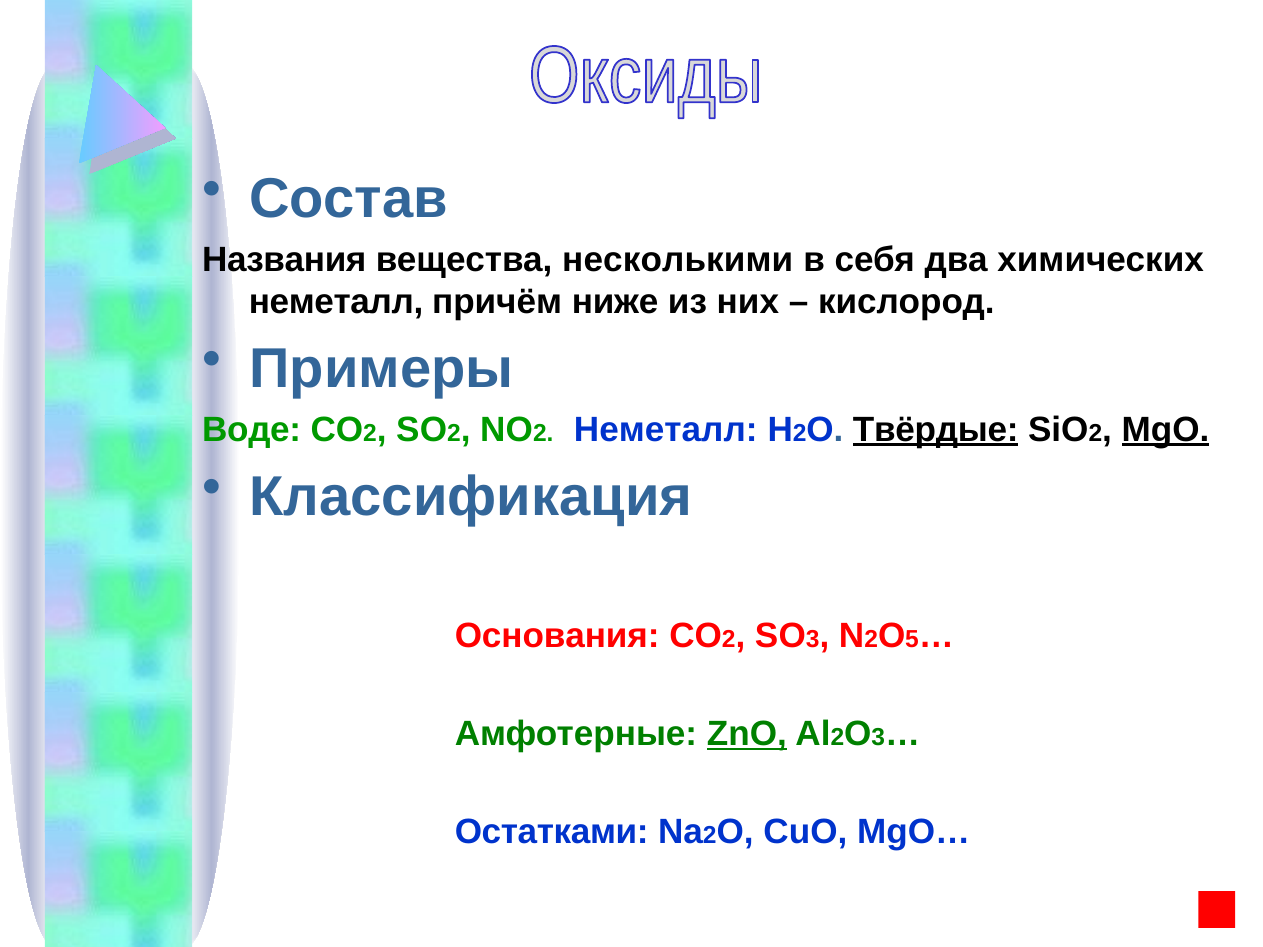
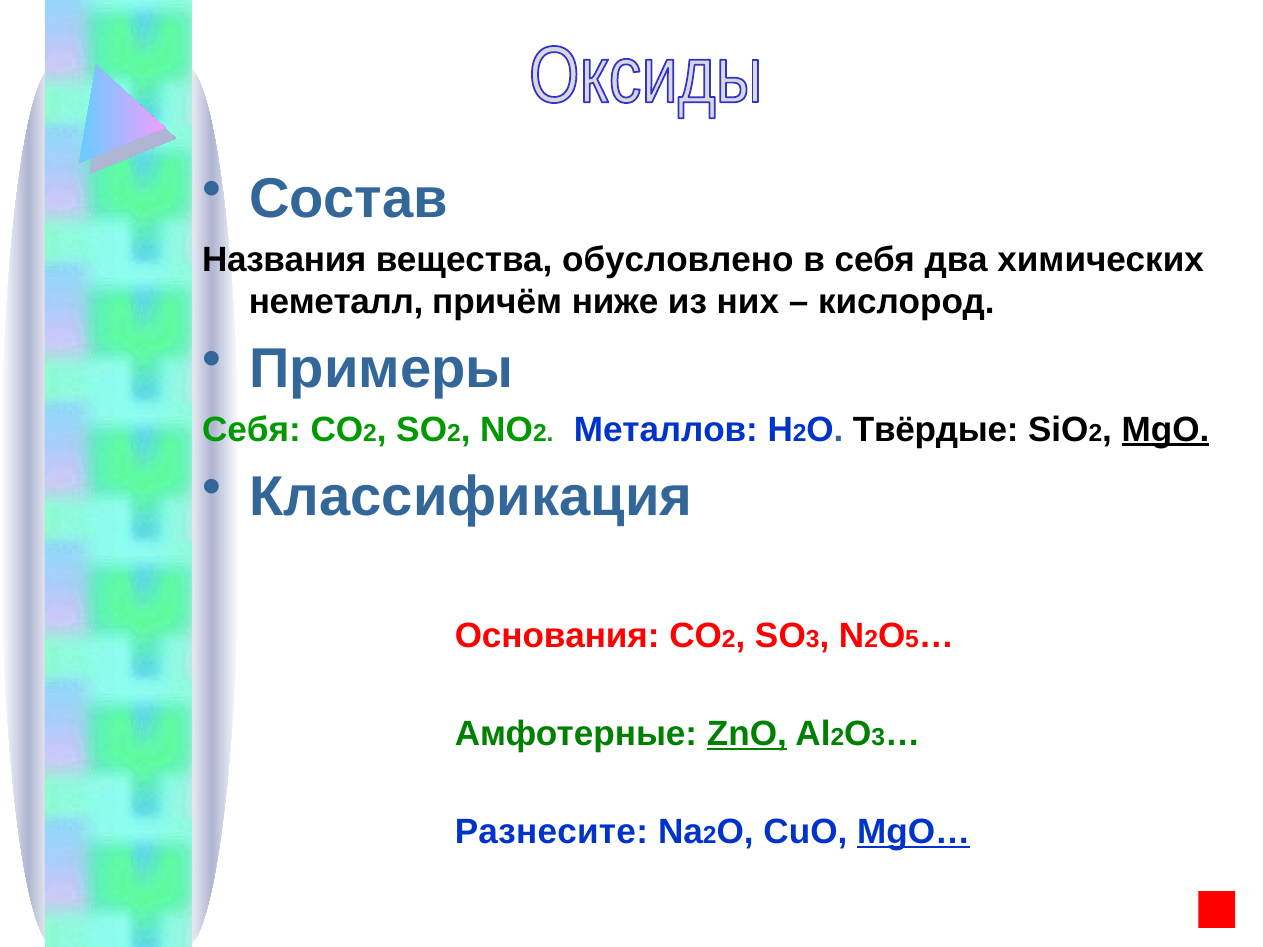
несколькими: несколькими -> обусловлено
Воде at (252, 430): Воде -> Себя
Неметалл at (666, 430): Неметалл -> Металлов
Твёрдые underline: present -> none
Остатками: Остатками -> Разнесите
MgO… underline: none -> present
